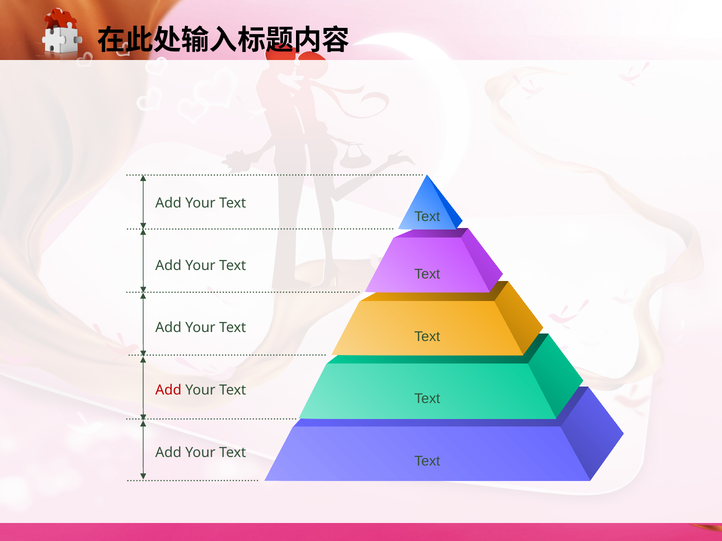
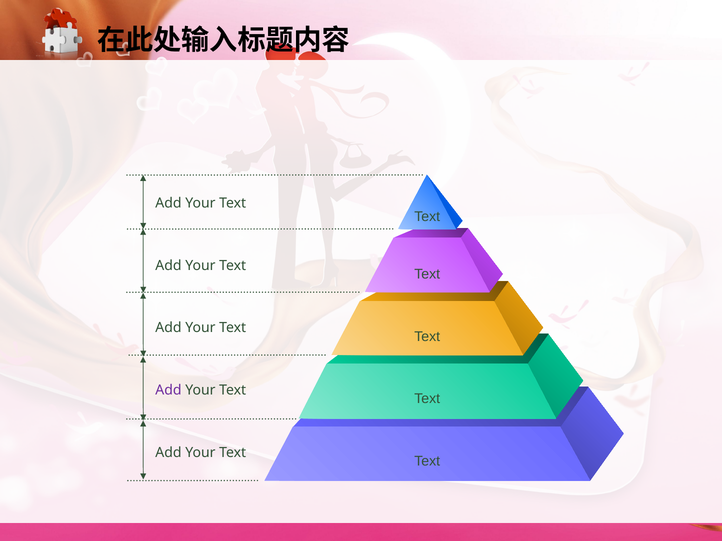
Add at (168, 391) colour: red -> purple
